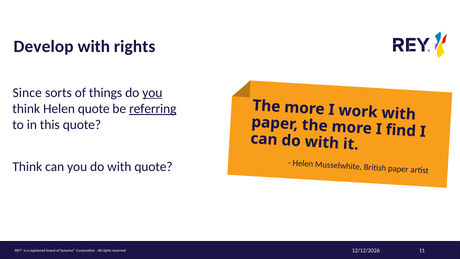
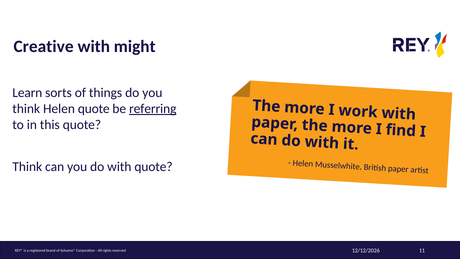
Develop: Develop -> Creative
with rights: rights -> might
Since: Since -> Learn
you at (152, 92) underline: present -> none
